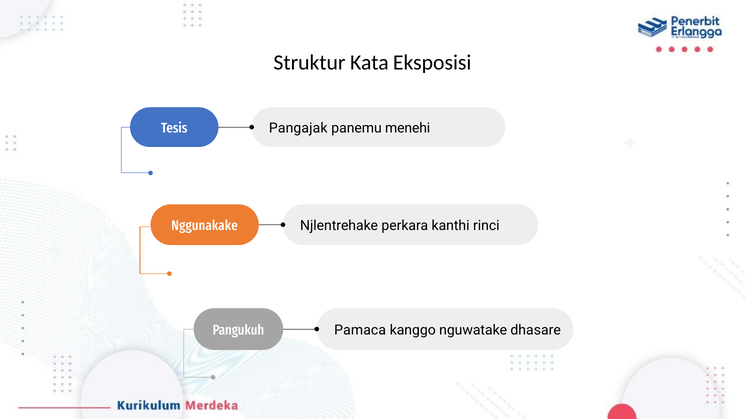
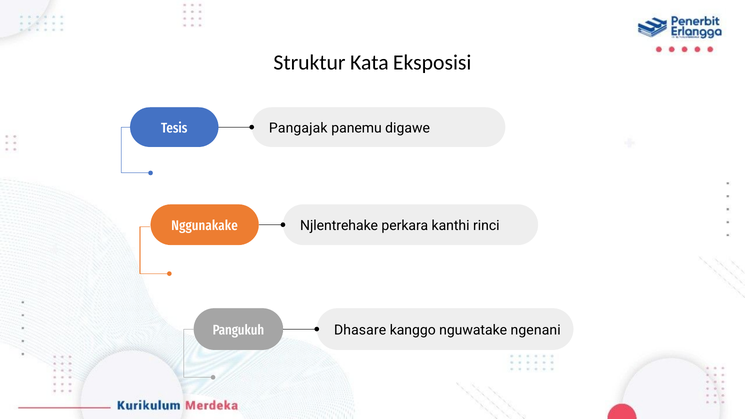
menehi: menehi -> digawe
Pamaca: Pamaca -> Dhasare
dhasare: dhasare -> ngenani
